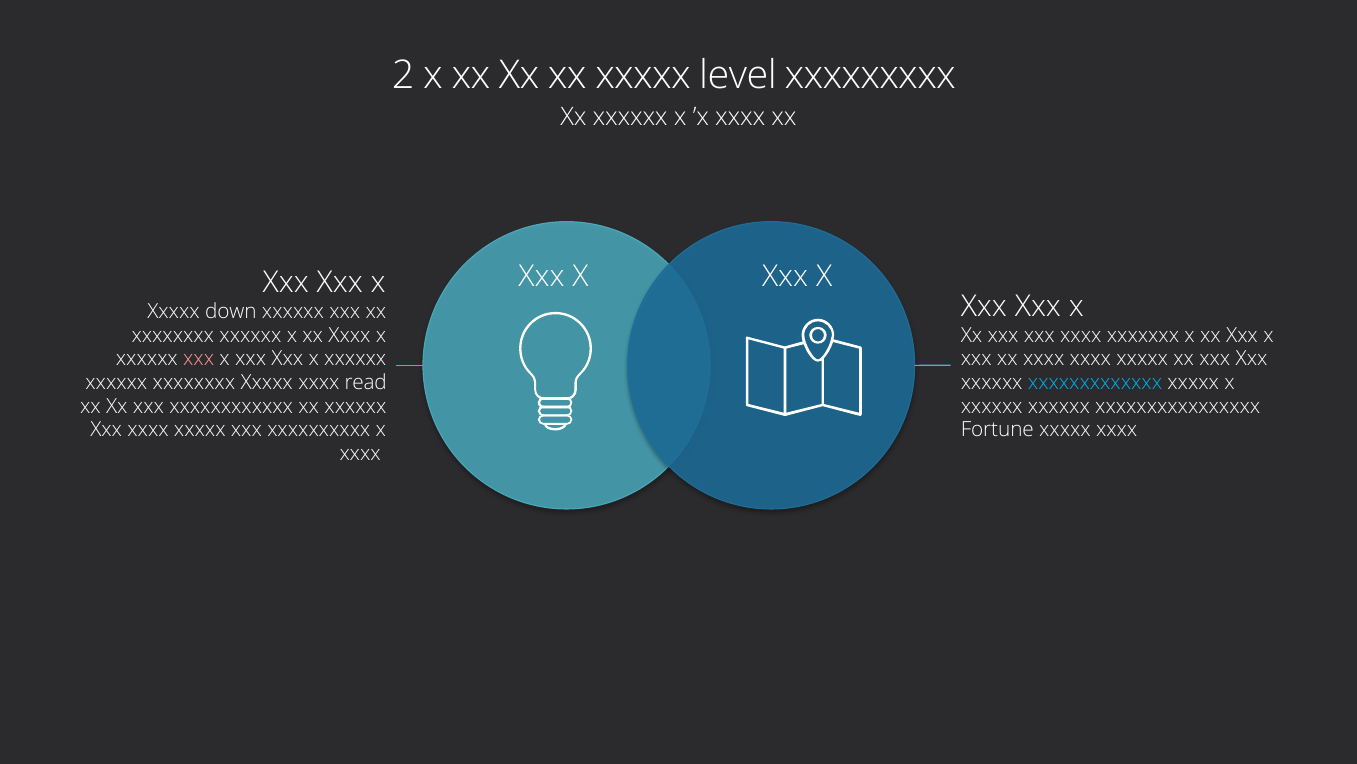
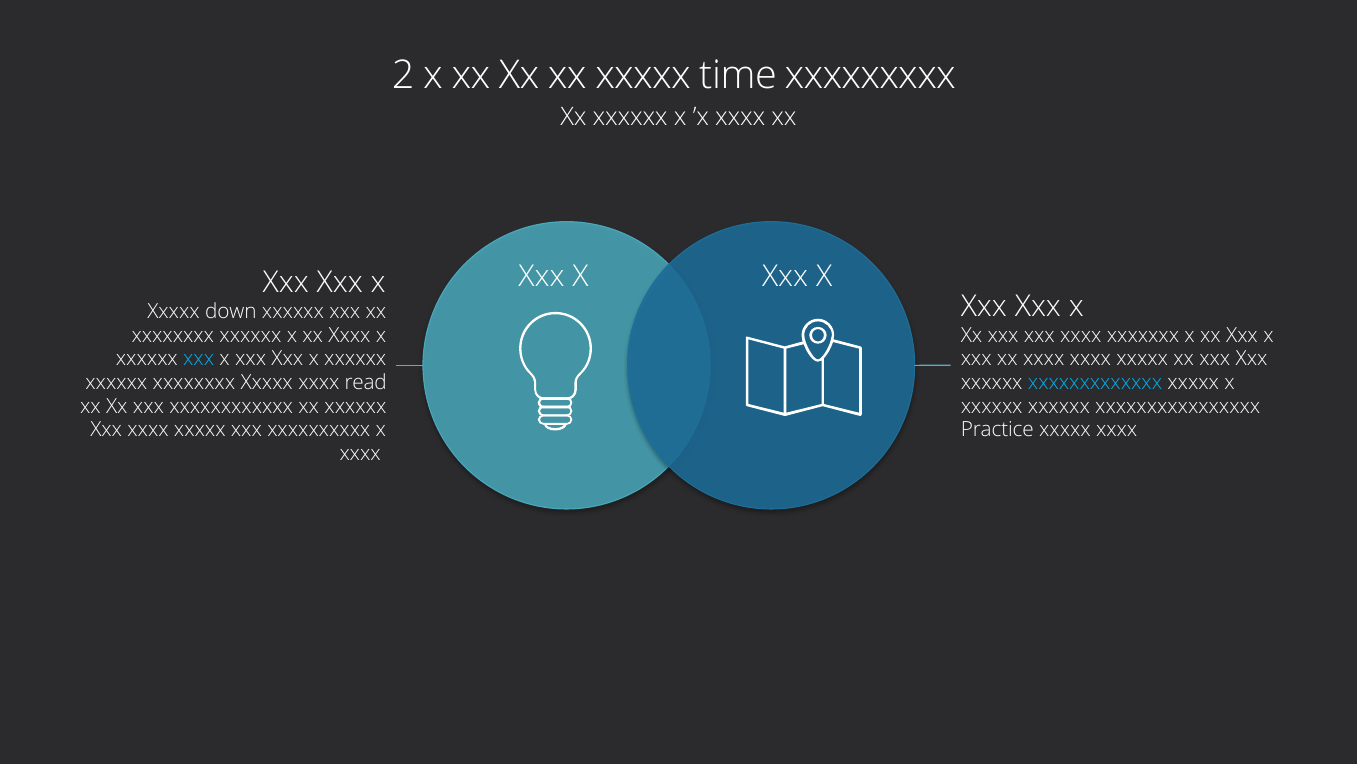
level: level -> time
xxx at (199, 359) colour: pink -> light blue
Fortune: Fortune -> Practice
